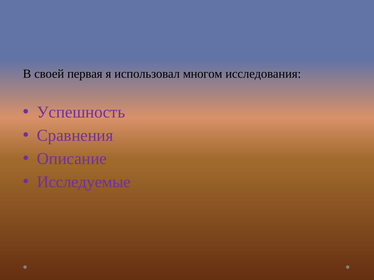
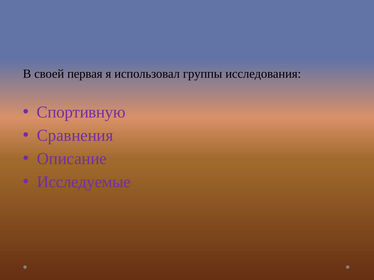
многом: многом -> группы
Успешность: Успешность -> Спортивную
